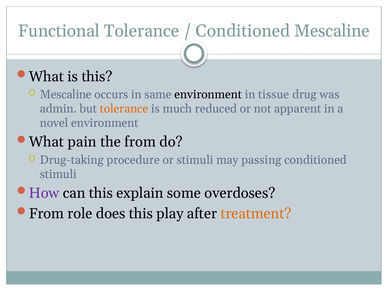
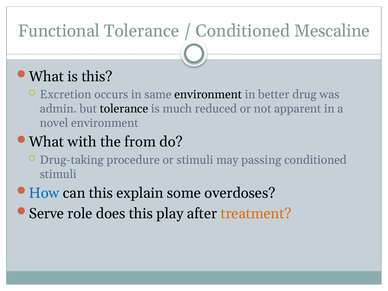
Mescaline at (66, 94): Mescaline -> Excretion
tissue: tissue -> better
tolerance at (124, 109) colour: orange -> black
pain: pain -> with
How colour: purple -> blue
From at (46, 213): From -> Serve
